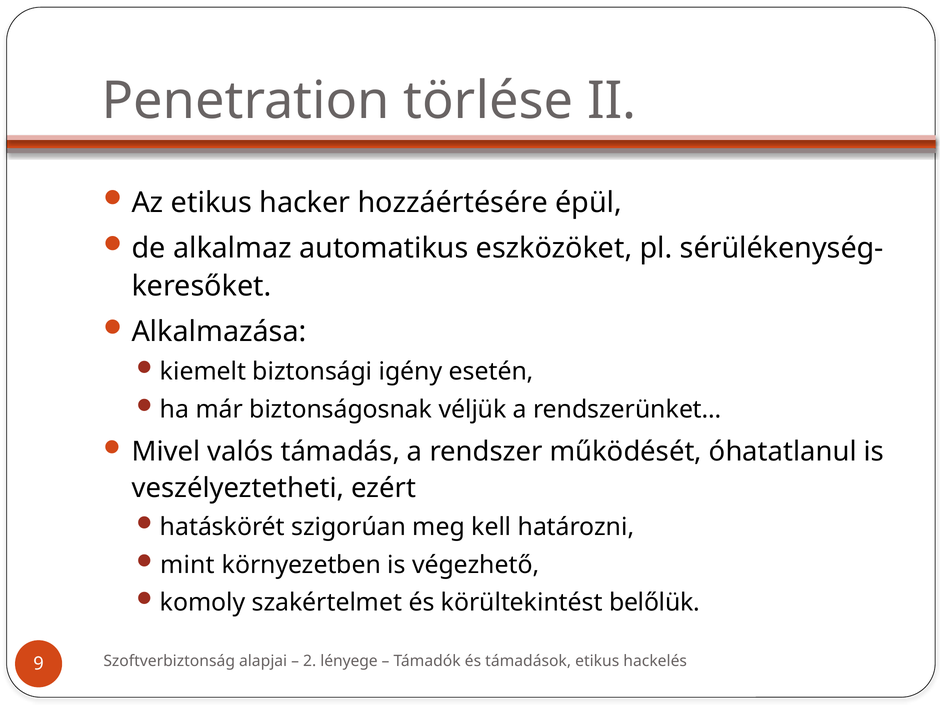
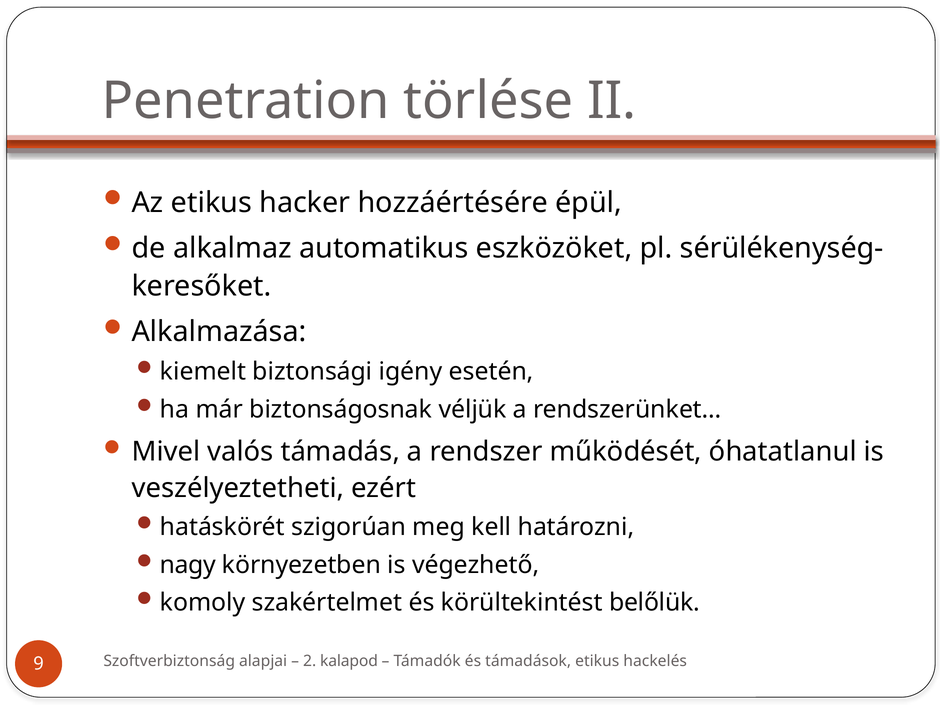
mint: mint -> nagy
lényege: lényege -> kalapod
